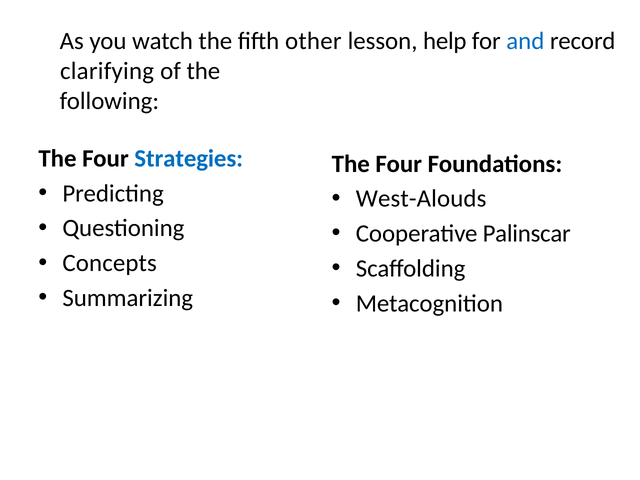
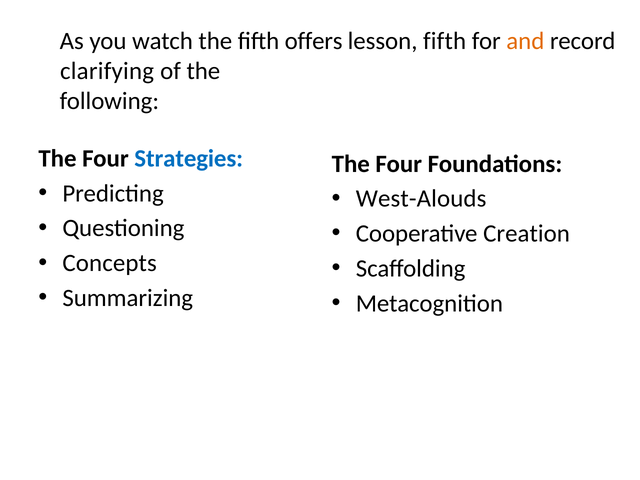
other: other -> offers
lesson help: help -> fifth
and colour: blue -> orange
Palinscar: Palinscar -> Creation
